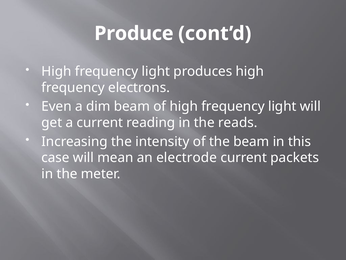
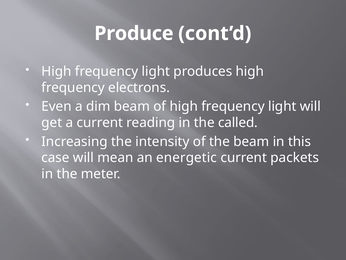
reads: reads -> called
electrode: electrode -> energetic
